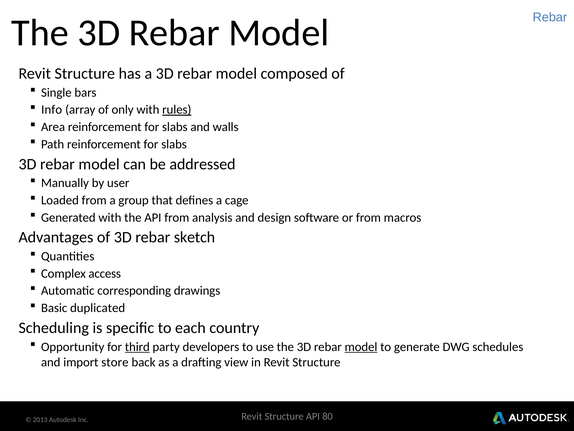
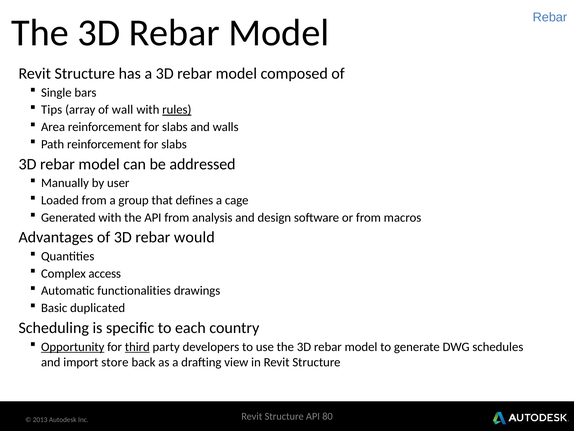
Info: Info -> Tips
only: only -> wall
sketch: sketch -> would
corresponding: corresponding -> functionalities
Opportunity underline: none -> present
model at (361, 346) underline: present -> none
